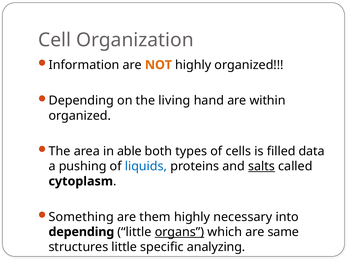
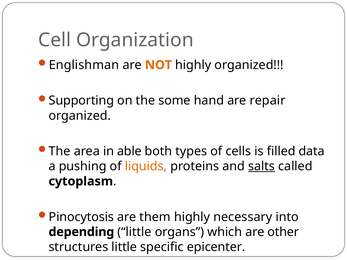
Information: Information -> Englishman
Depending at (81, 101): Depending -> Supporting
living: living -> some
within: within -> repair
liquids colour: blue -> orange
Something: Something -> Pinocytosis
organs underline: present -> none
same: same -> other
analyzing: analyzing -> epicenter
